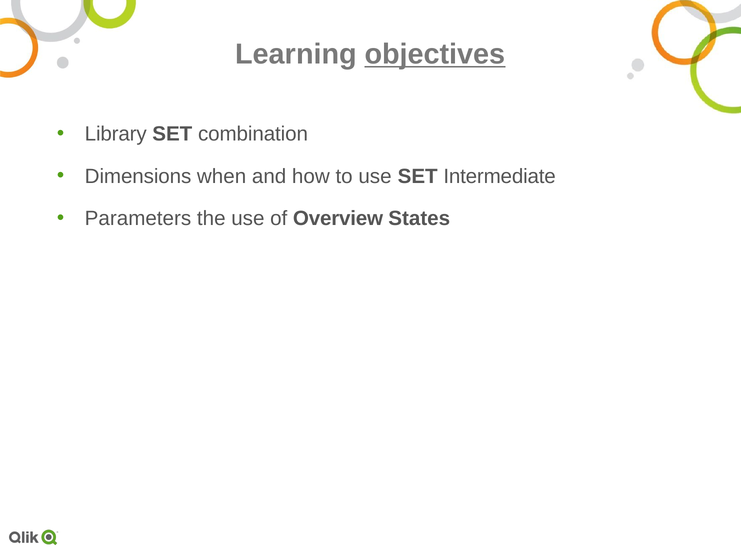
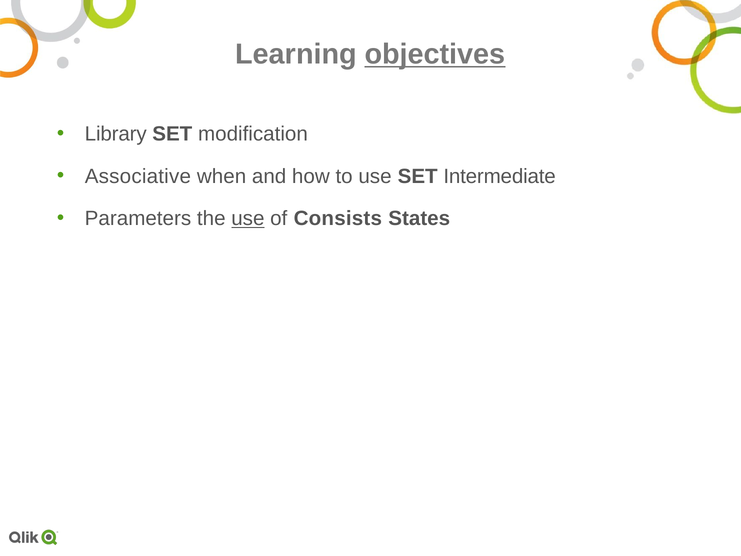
combination: combination -> modification
Dimensions: Dimensions -> Associative
use at (248, 218) underline: none -> present
Overview: Overview -> Consists
